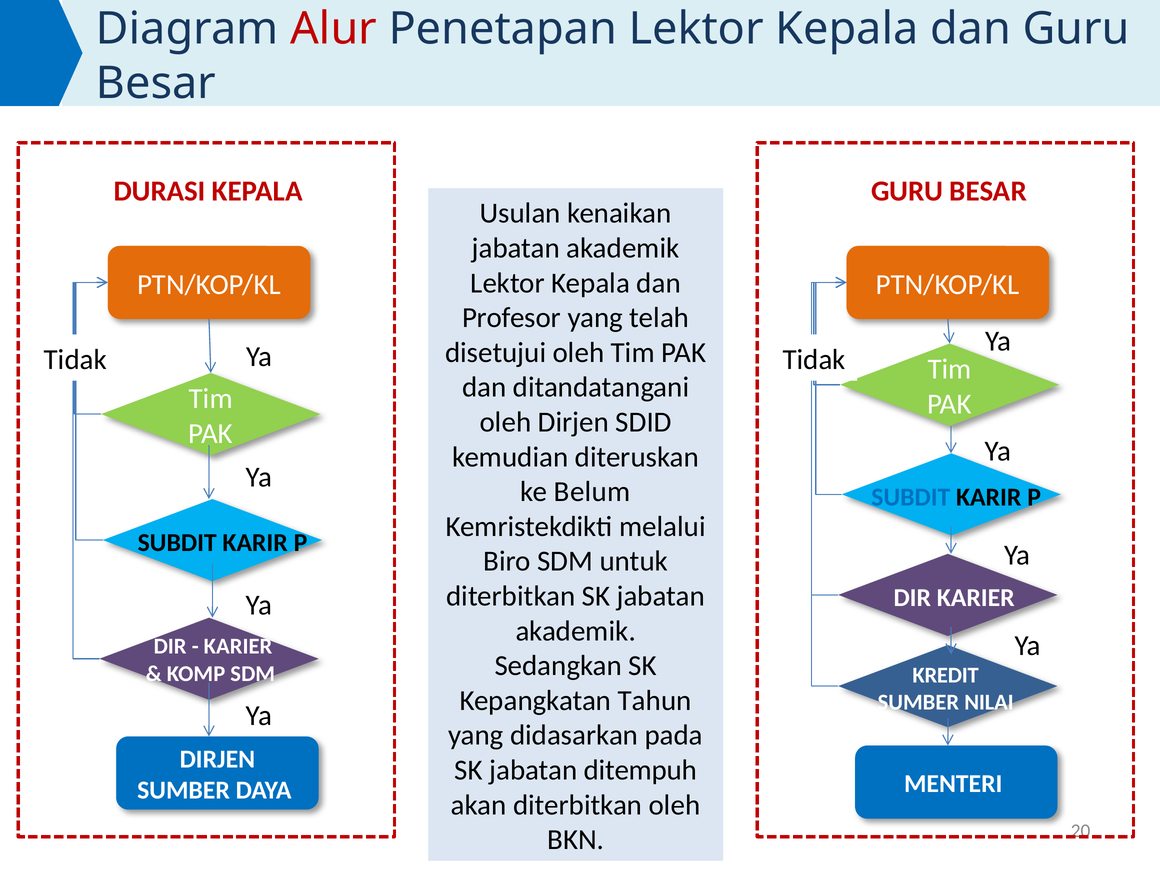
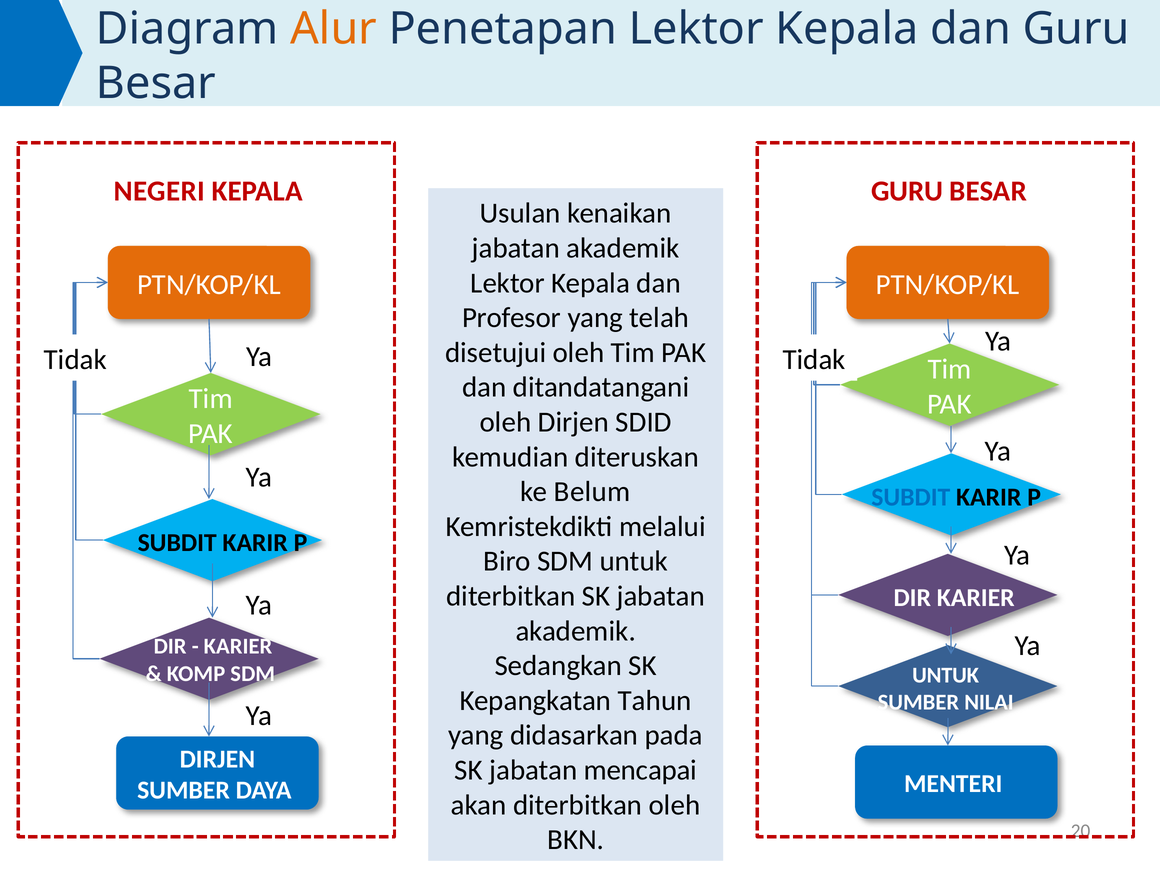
Alur colour: red -> orange
DURASI: DURASI -> NEGERI
KREDIT at (946, 675): KREDIT -> UNTUK
ditempuh: ditempuh -> mencapai
